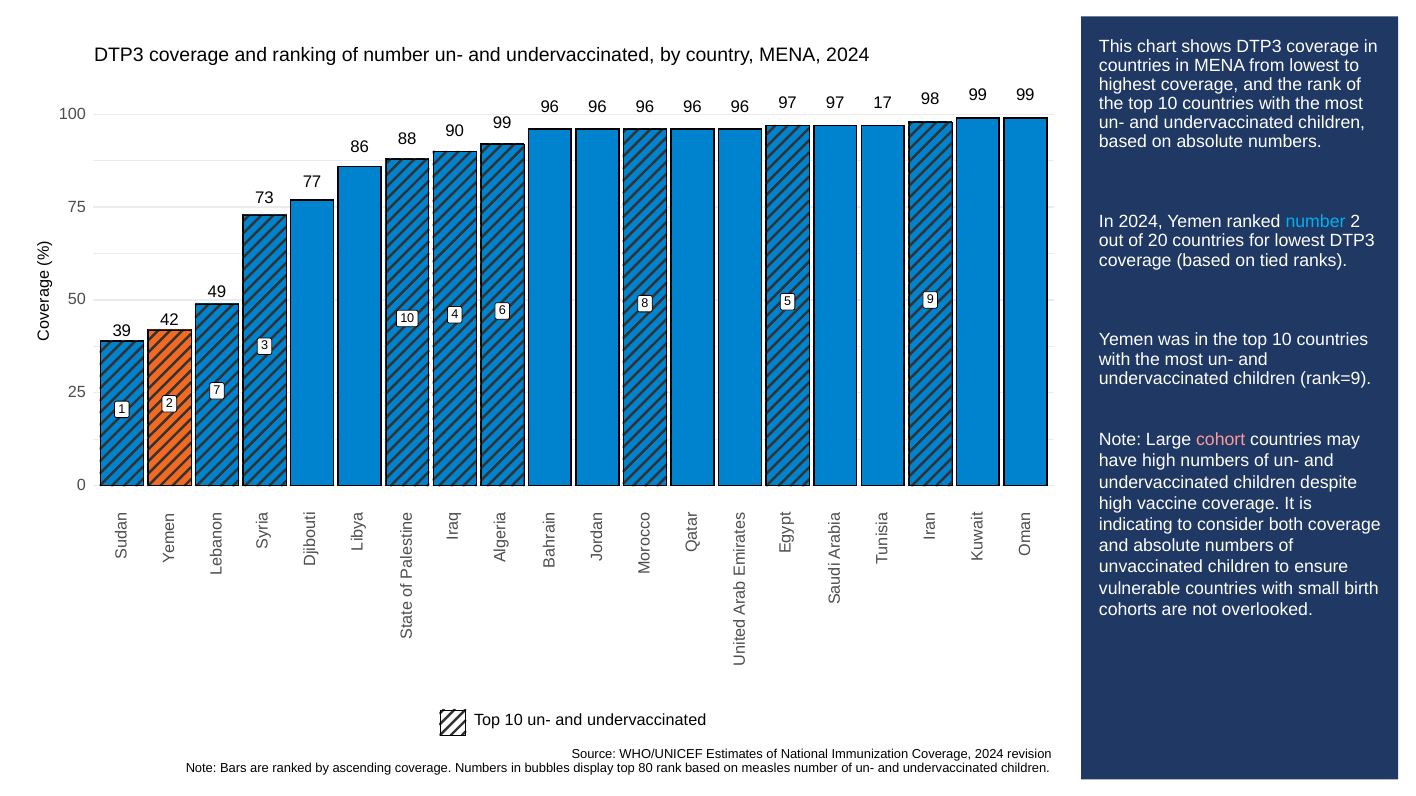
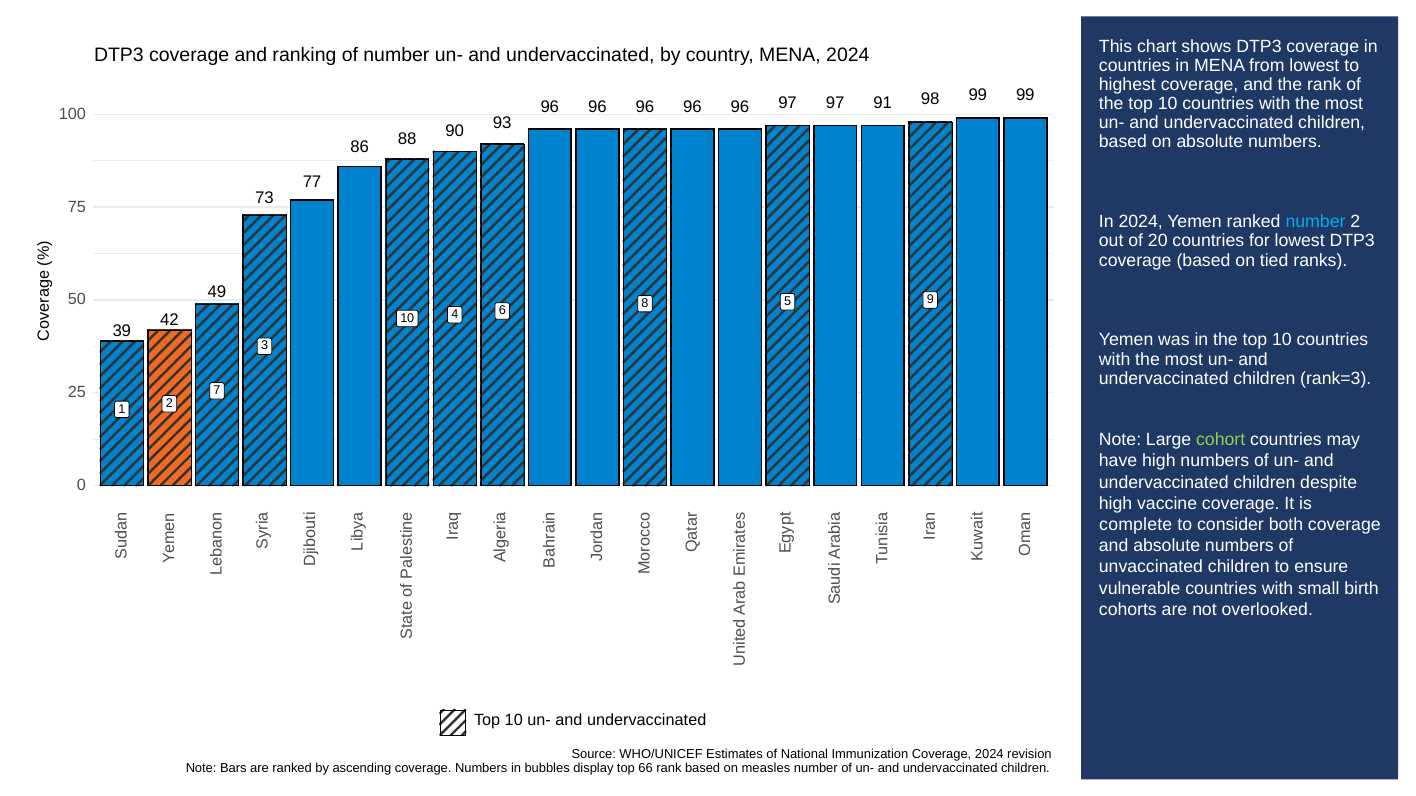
17: 17 -> 91
90 99: 99 -> 93
rank=9: rank=9 -> rank=3
cohort colour: pink -> light green
indicating: indicating -> complete
80: 80 -> 66
